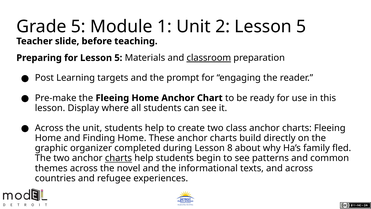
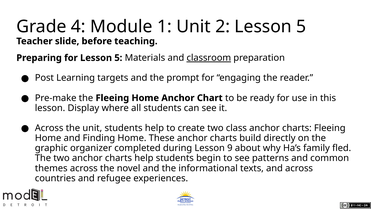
Grade 5: 5 -> 4
8: 8 -> 9
charts at (118, 158) underline: present -> none
